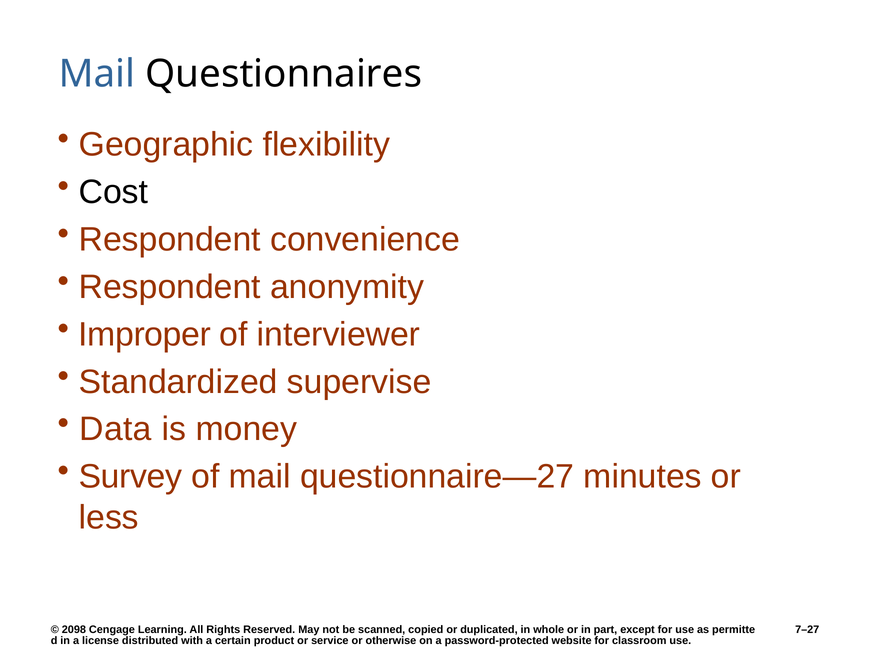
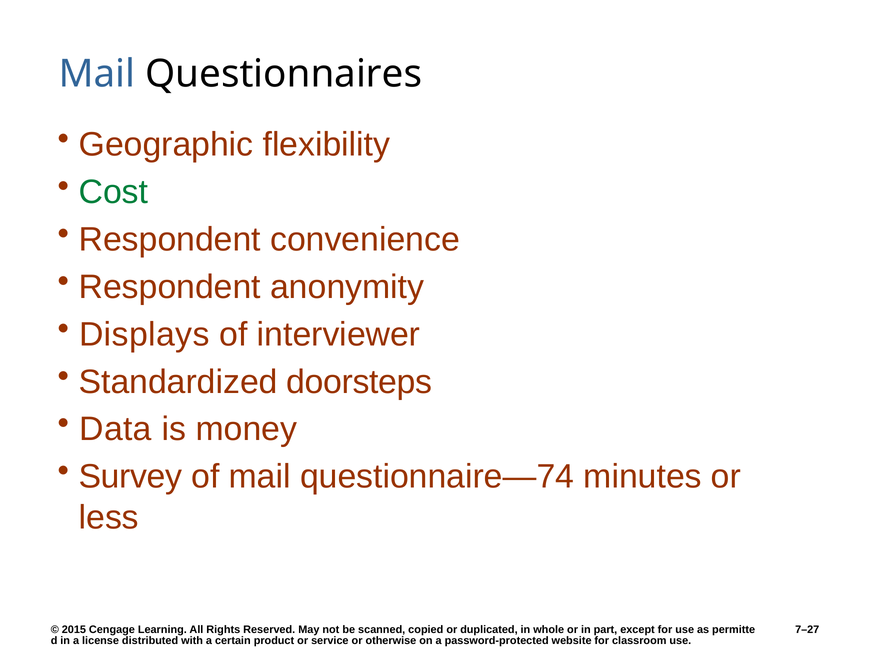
Cost colour: black -> green
Improper: Improper -> Displays
supervise: supervise -> doorsteps
questionnaire—27: questionnaire—27 -> questionnaire—74
2098: 2098 -> 2015
